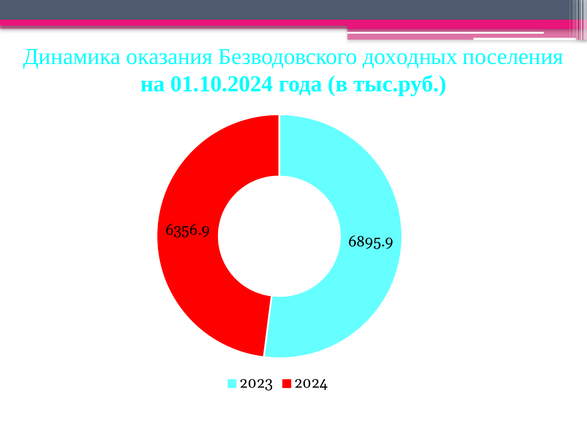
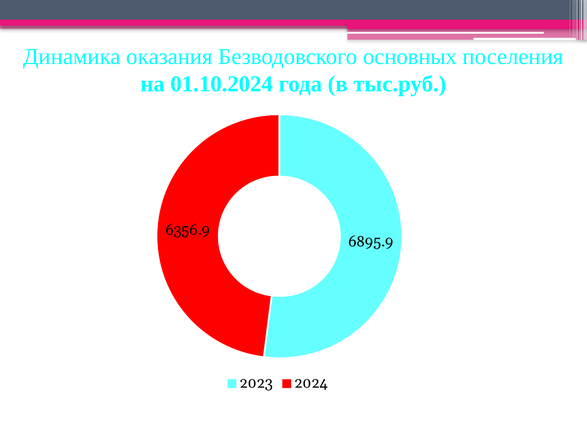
доходных: доходных -> основных
